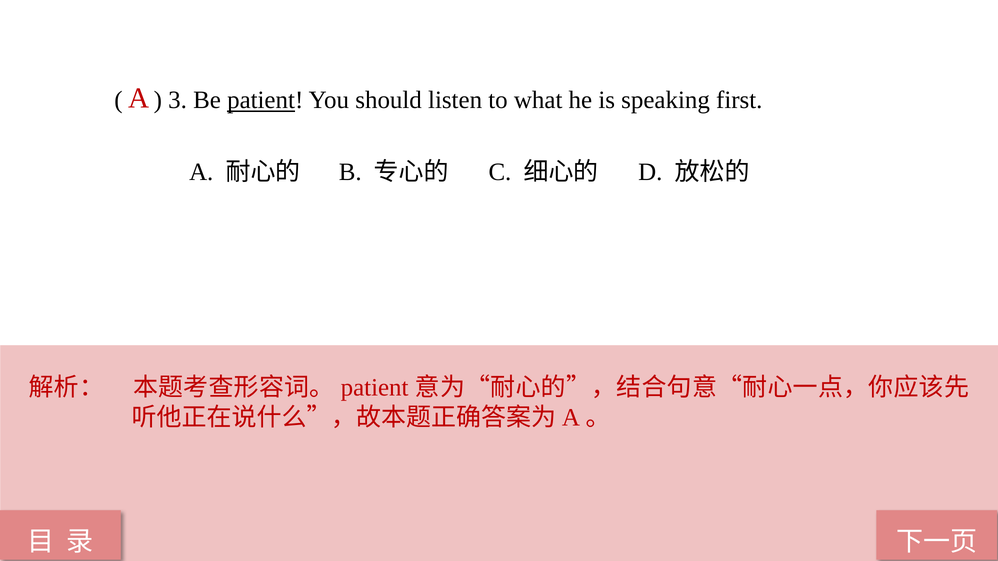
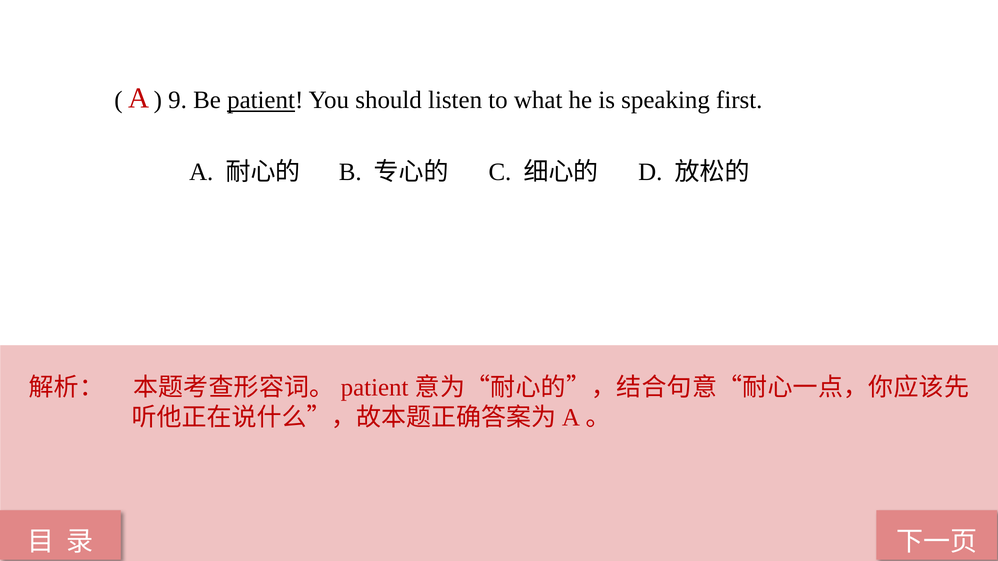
3: 3 -> 9
